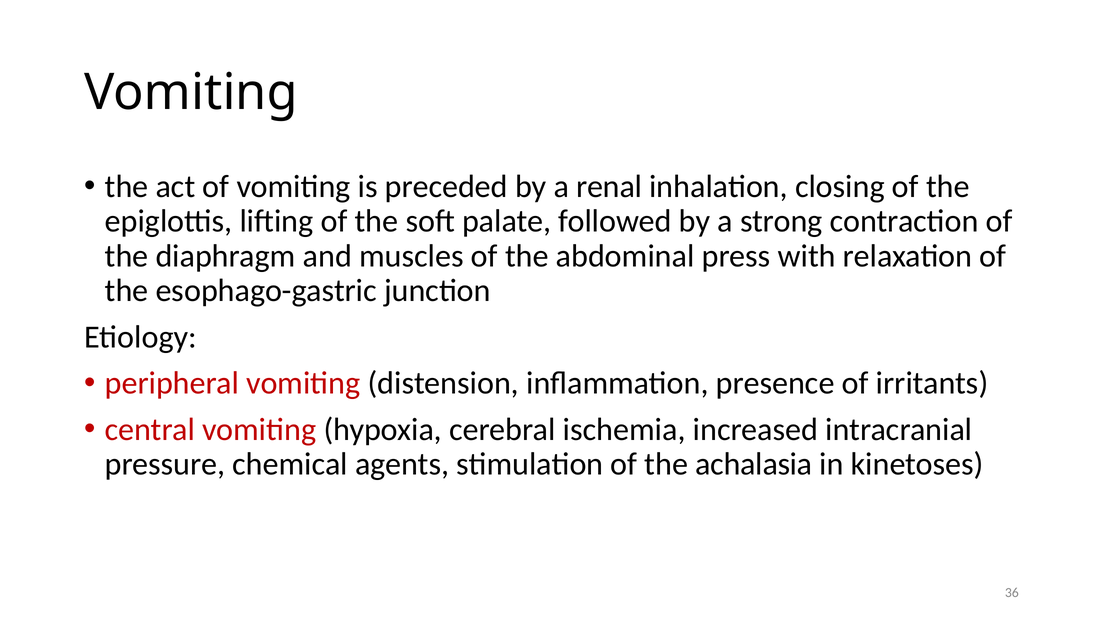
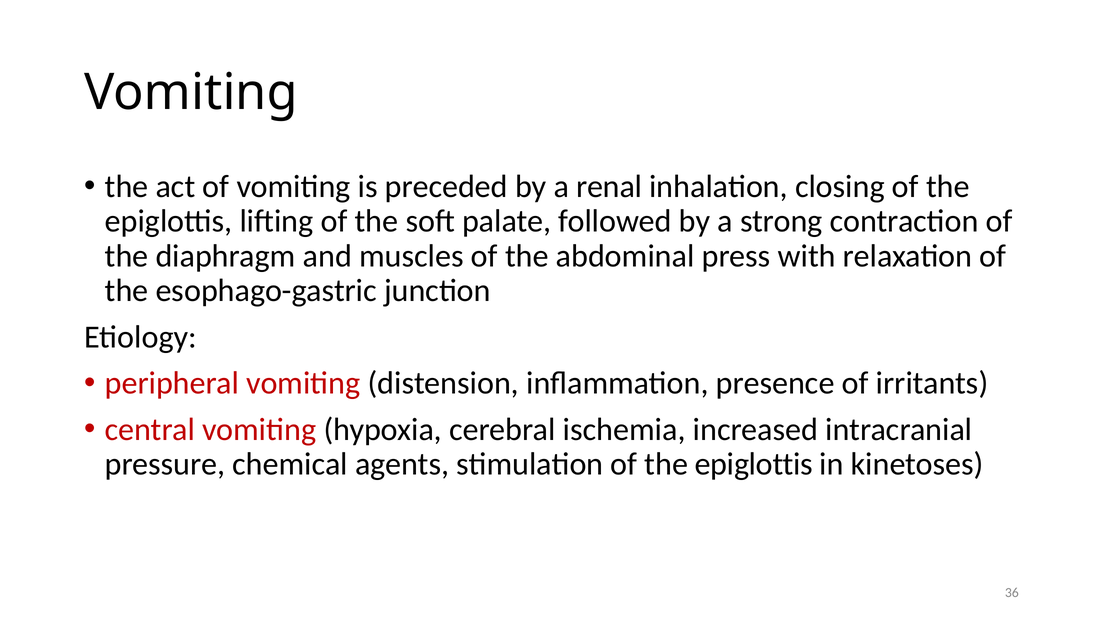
stimulation of the achalasia: achalasia -> epiglottis
